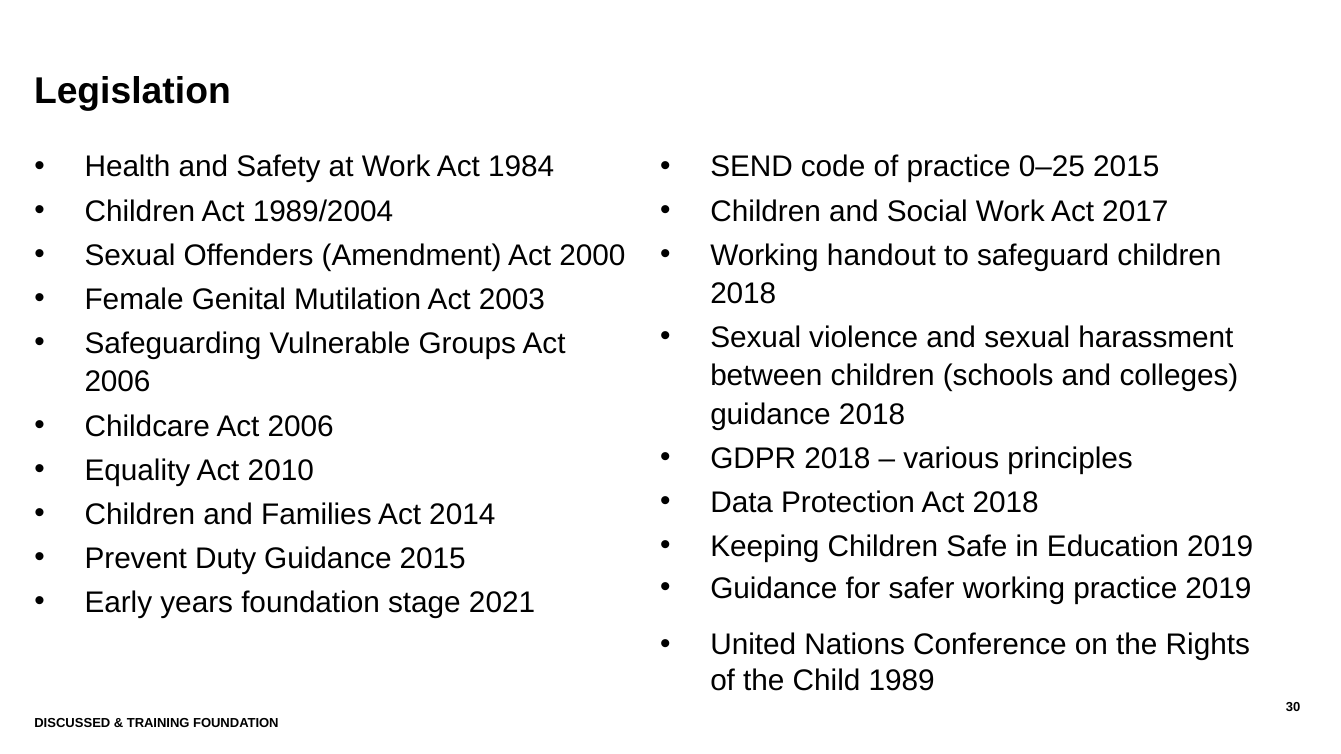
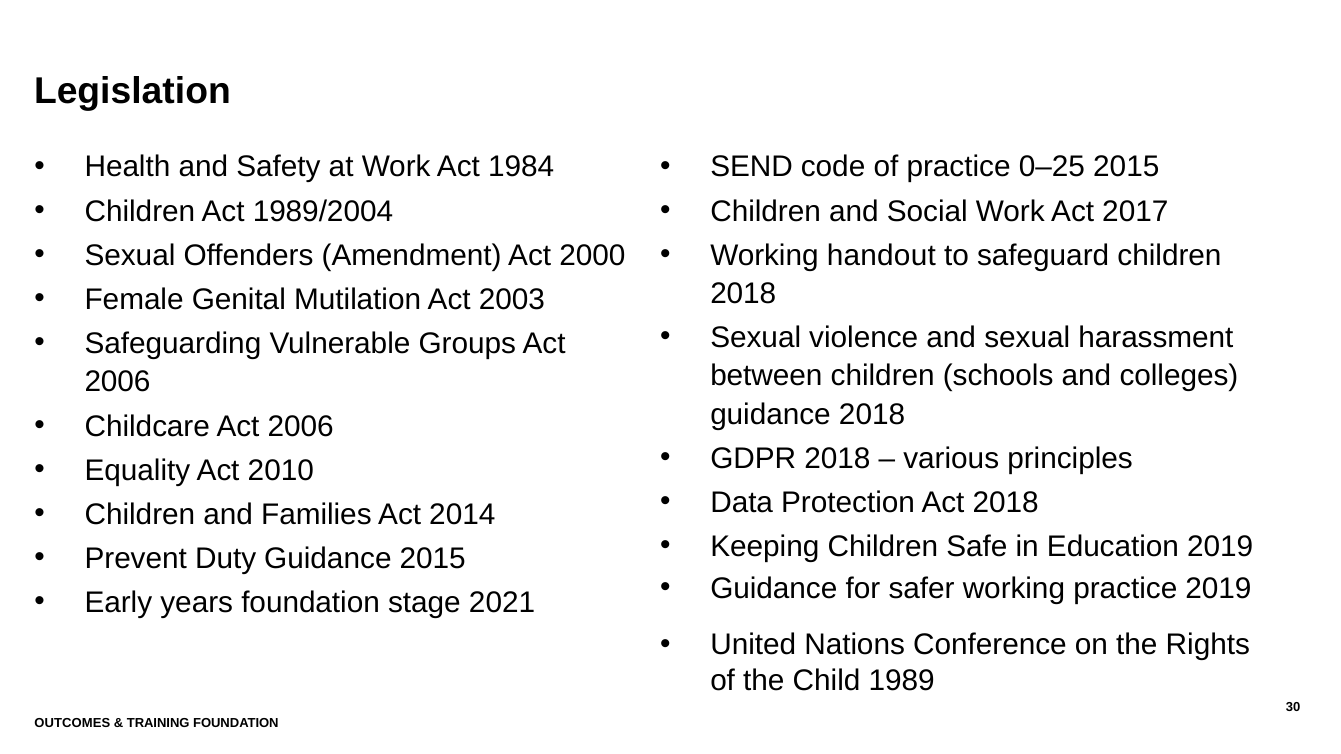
DISCUSSED: DISCUSSED -> OUTCOMES
